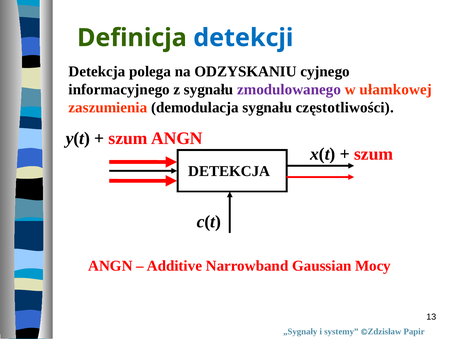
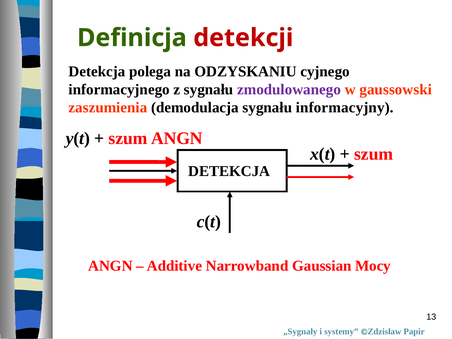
detekcji colour: blue -> red
ułamkowej: ułamkowej -> gaussowski
częstotliwości: częstotliwości -> informacyjny
